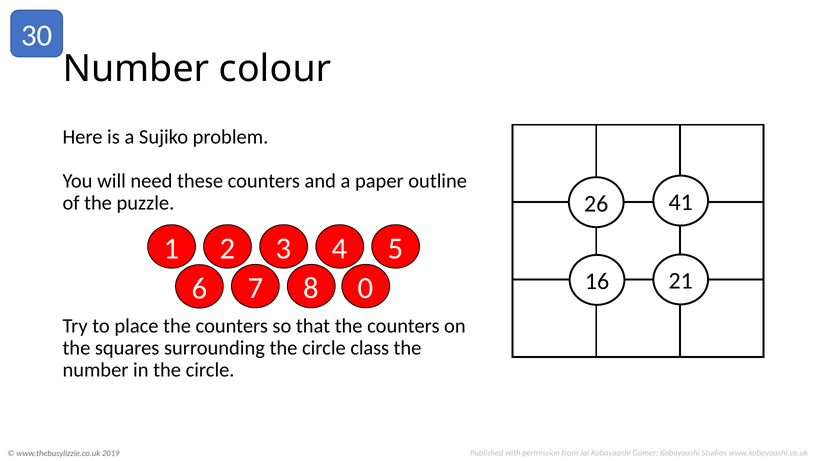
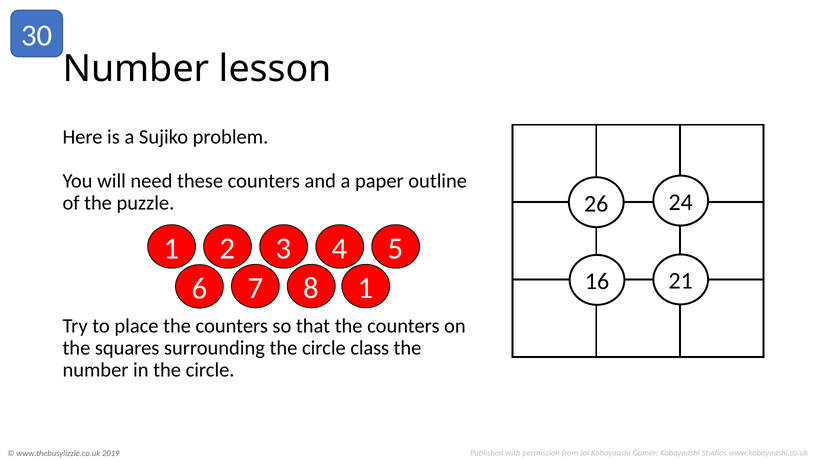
colour: colour -> lesson
41: 41 -> 24
8 0: 0 -> 1
